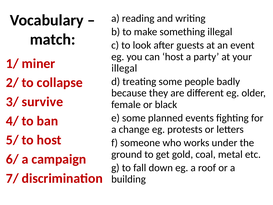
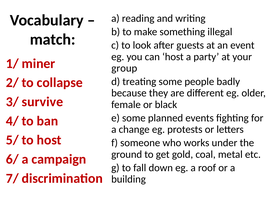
illegal at (124, 68): illegal -> group
